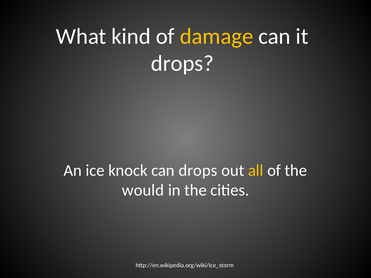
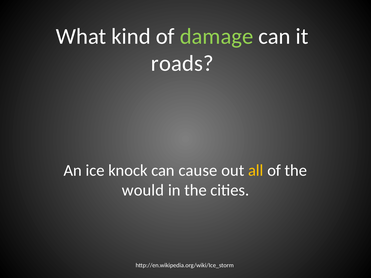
damage colour: yellow -> light green
drops at (182, 64): drops -> roads
can drops: drops -> cause
